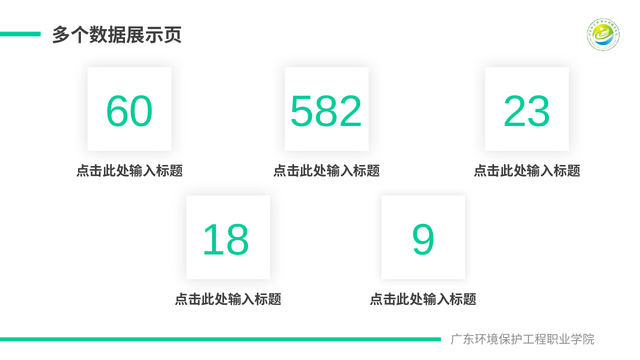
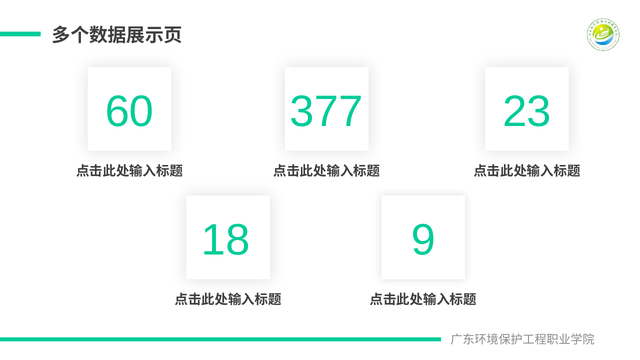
582: 582 -> 377
